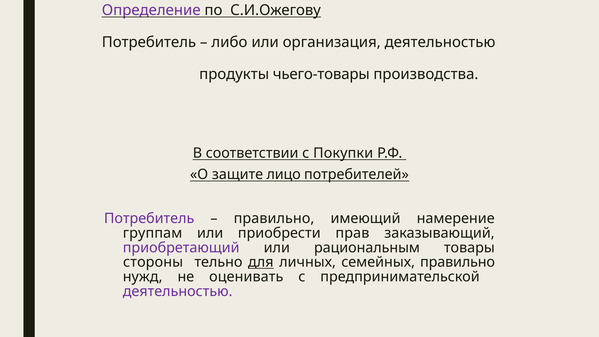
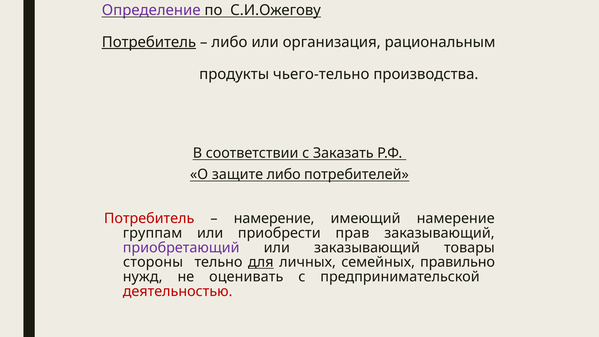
Потребитель at (149, 42) underline: none -> present
организация деятельностью: деятельностью -> рациональным
чьего-товары: чьего-товары -> чьего-тельно
Покупки: Покупки -> Заказать
защите лицо: лицо -> либо
Потребитель at (149, 219) colour: purple -> red
правильно at (274, 219): правильно -> намерение
или рациональным: рациональным -> заказывающий
деятельностью at (178, 291) colour: purple -> red
